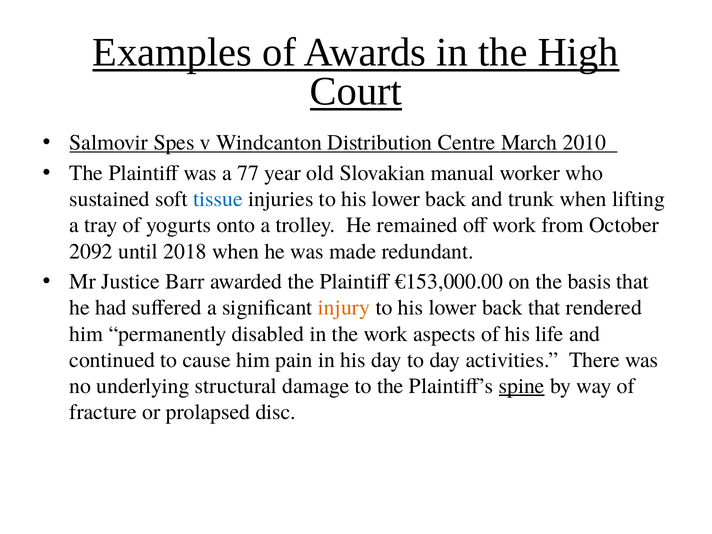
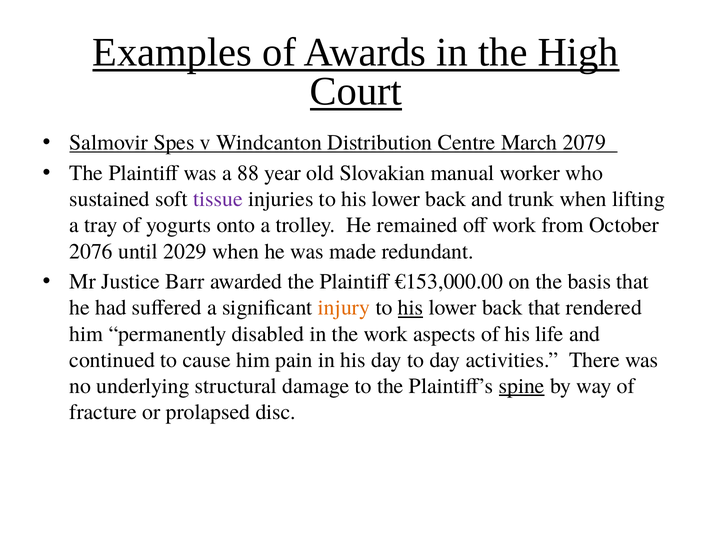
2010: 2010 -> 2079
77: 77 -> 88
tissue colour: blue -> purple
2092: 2092 -> 2076
2018: 2018 -> 2029
his at (411, 308) underline: none -> present
